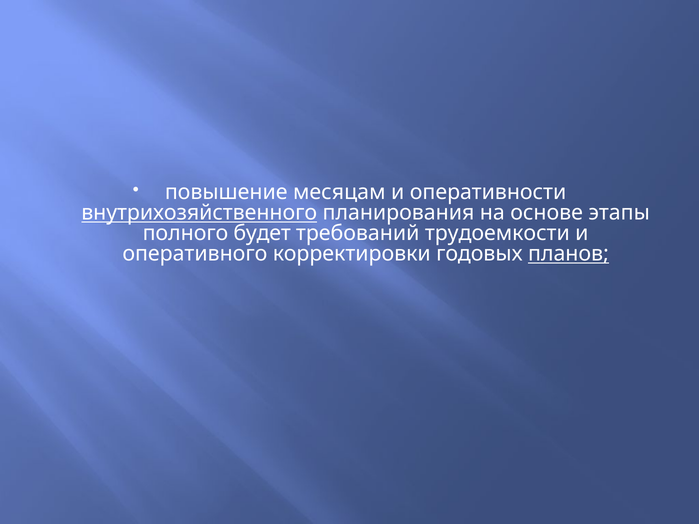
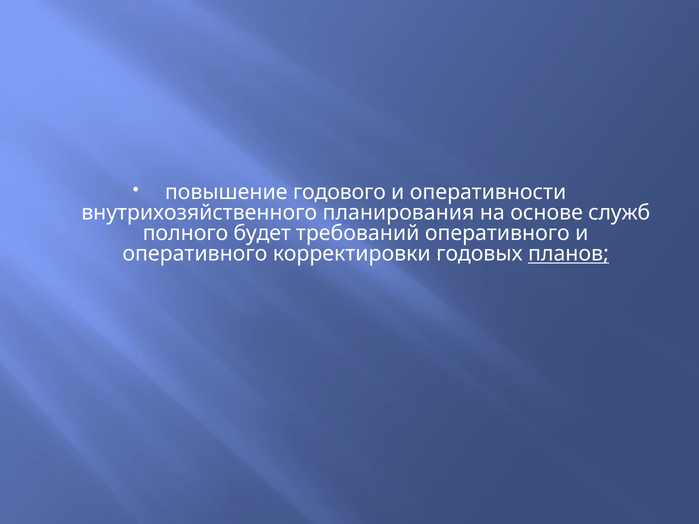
месяцам: месяцам -> годового
внутрихозяйственного underline: present -> none
этапы: этапы -> служб
требований трудоемкости: трудоемкости -> оперативного
